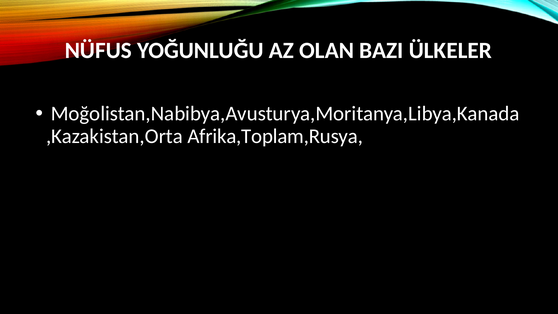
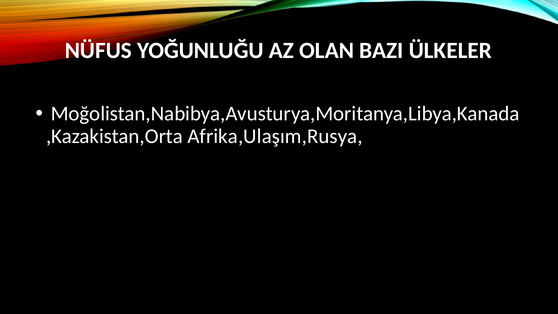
Afrika,Toplam,Rusya: Afrika,Toplam,Rusya -> Afrika,Ulaşım,Rusya
